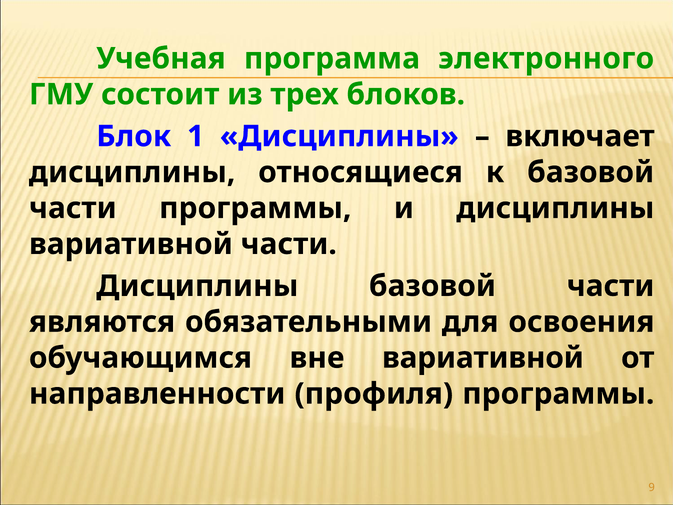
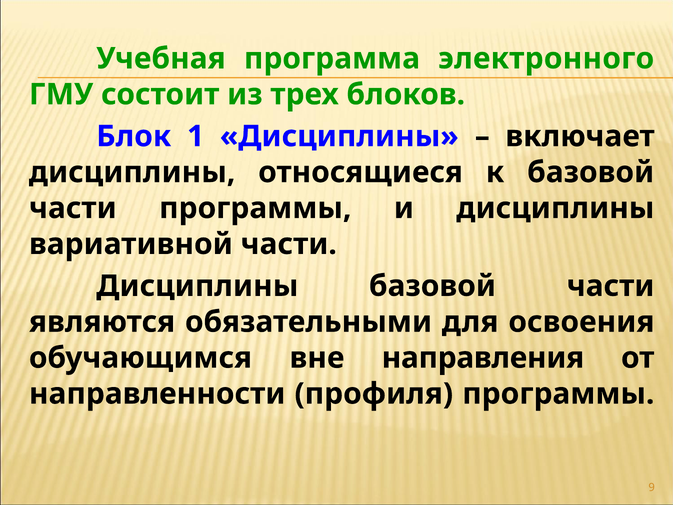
вне вариативной: вариативной -> направления
